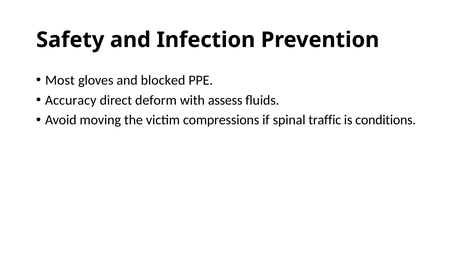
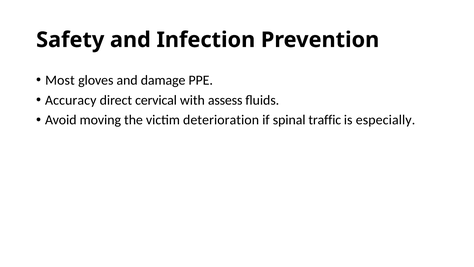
blocked: blocked -> damage
deform: deform -> cervical
compressions: compressions -> deterioration
conditions: conditions -> especially
